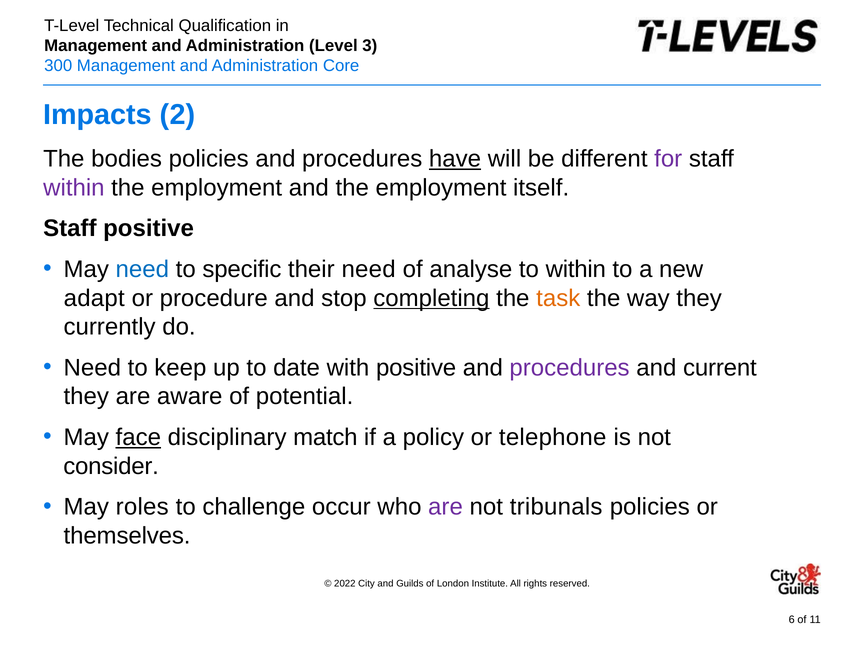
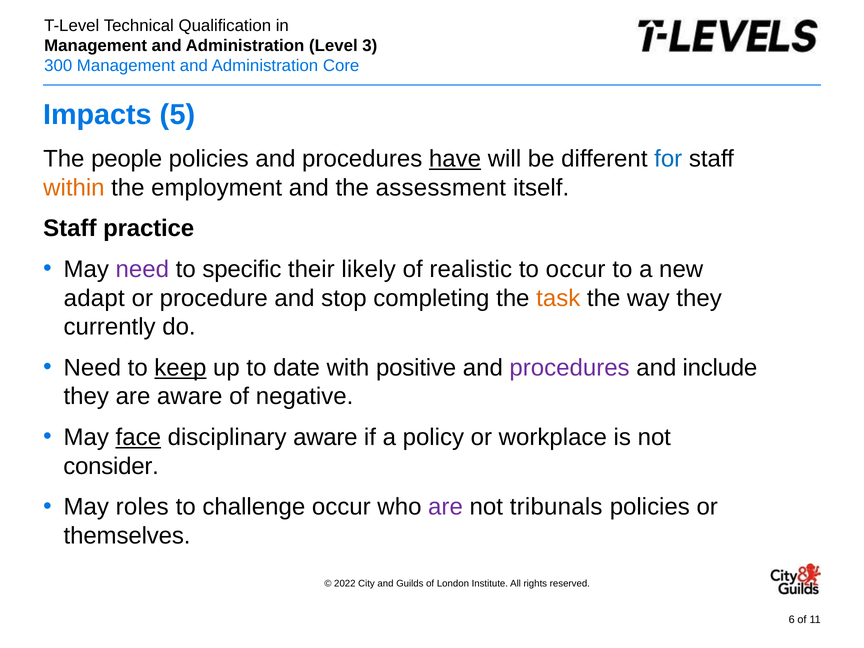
2: 2 -> 5
bodies: bodies -> people
for colour: purple -> blue
within at (74, 188) colour: purple -> orange
and the employment: employment -> assessment
Staff positive: positive -> practice
need at (142, 269) colour: blue -> purple
their need: need -> likely
analyse: analyse -> realistic
to within: within -> occur
completing underline: present -> none
keep underline: none -> present
current: current -> include
potential: potential -> negative
disciplinary match: match -> aware
telephone: telephone -> workplace
